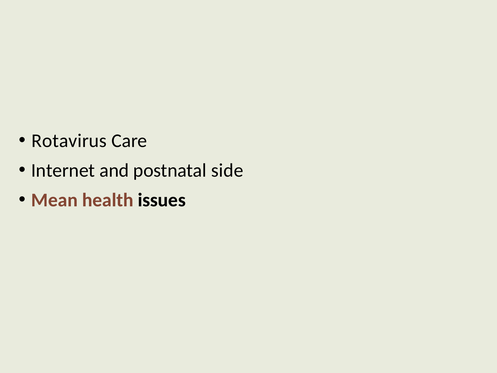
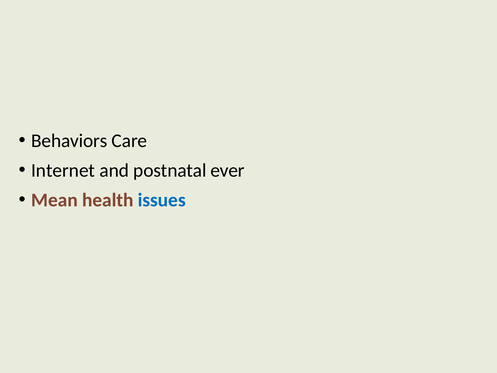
Rotavirus: Rotavirus -> Behaviors
side: side -> ever
issues colour: black -> blue
